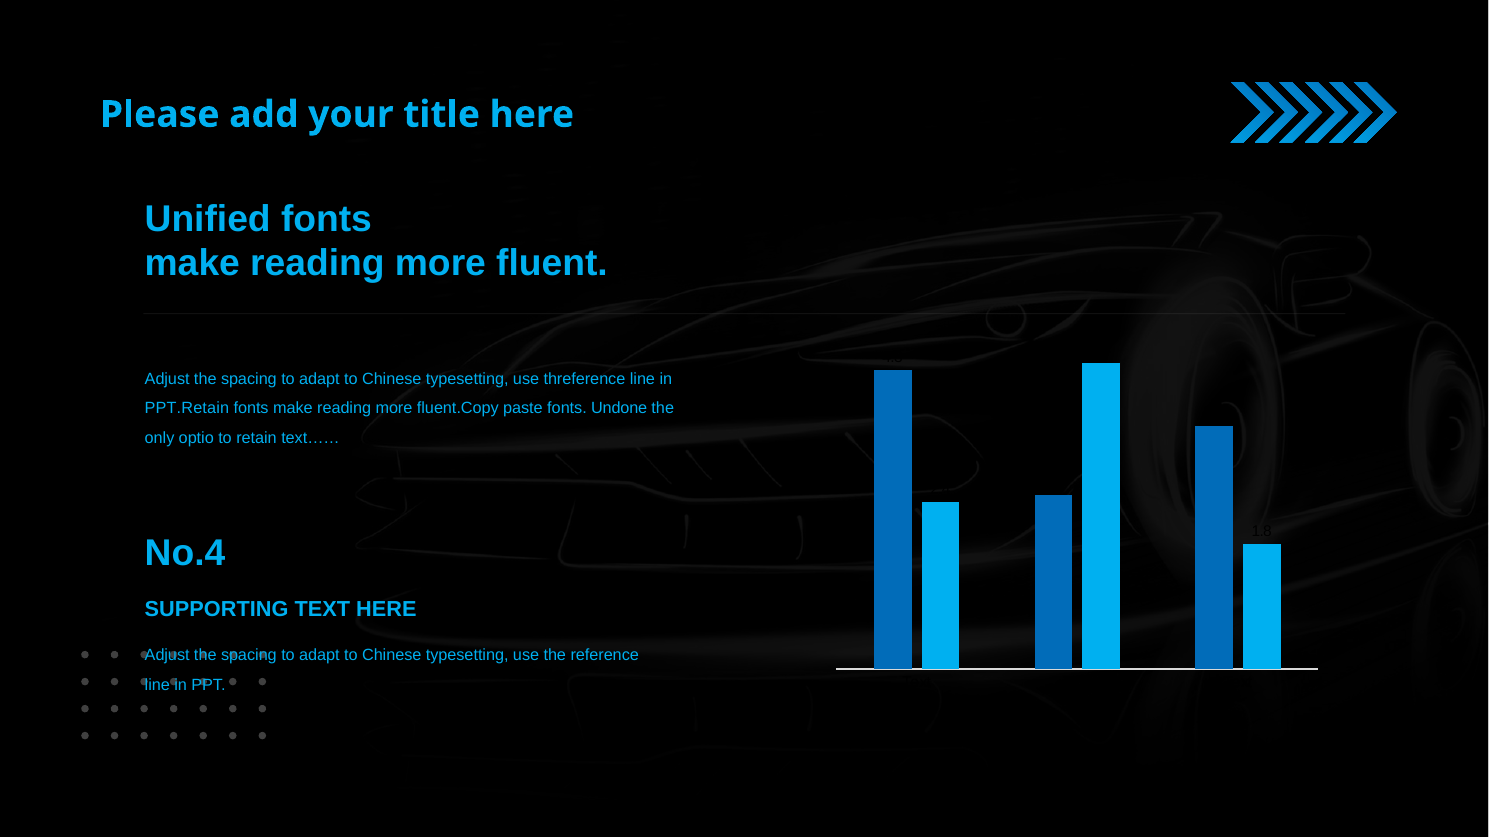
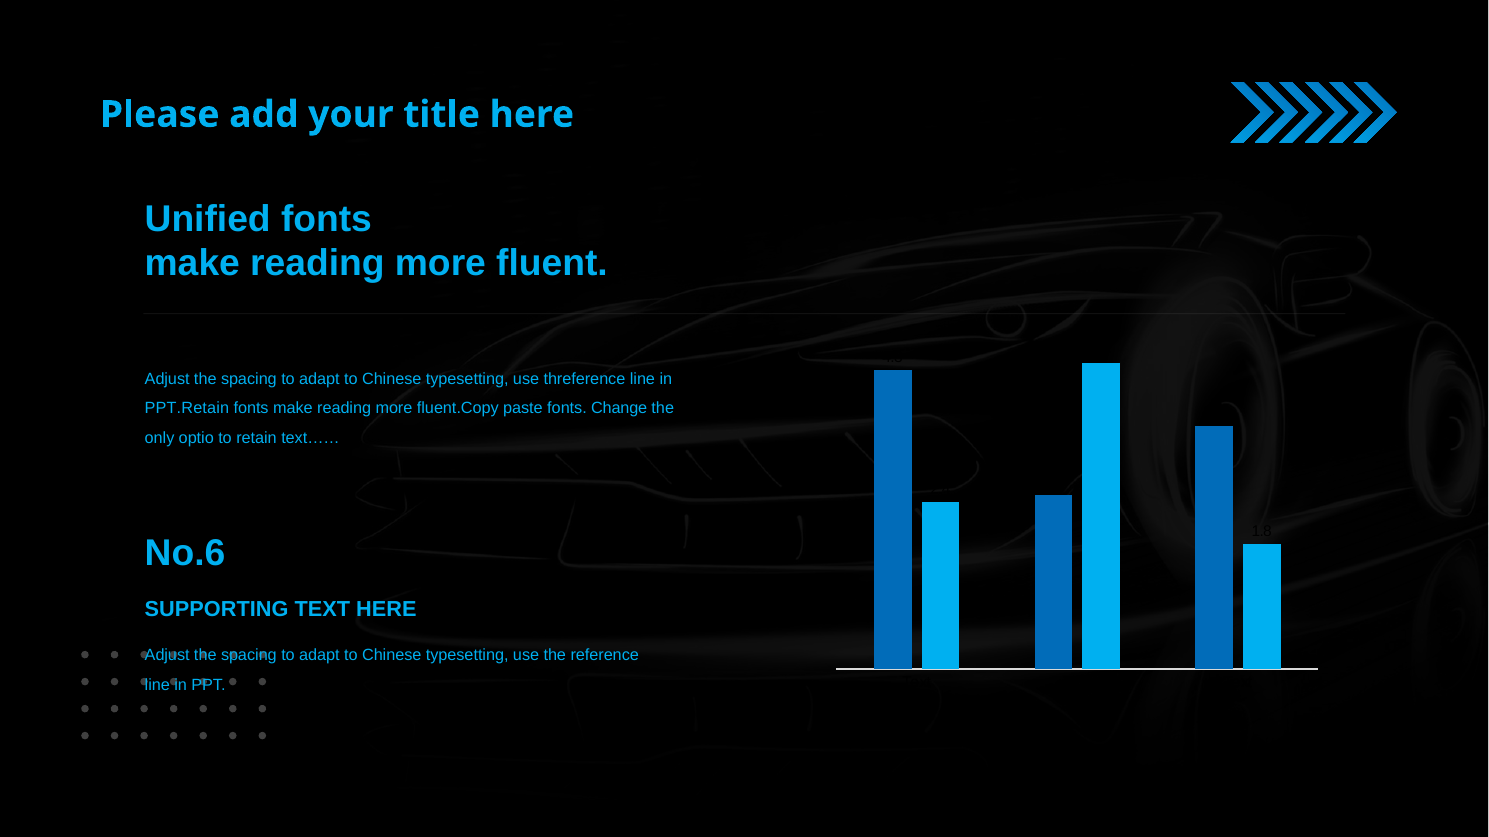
Undone: Undone -> Change
No.4: No.4 -> No.6
